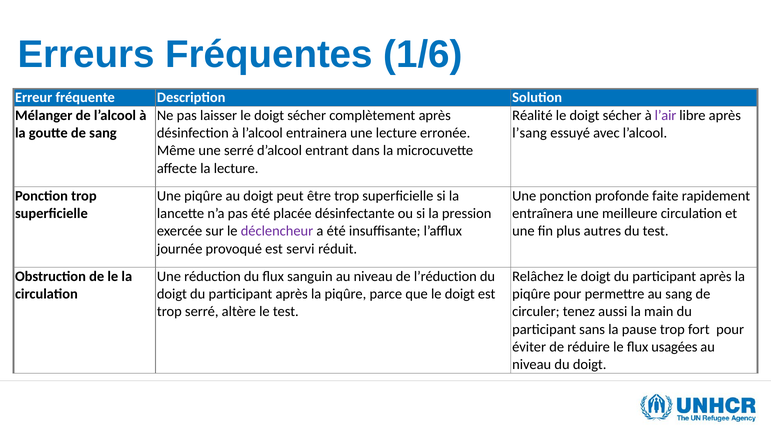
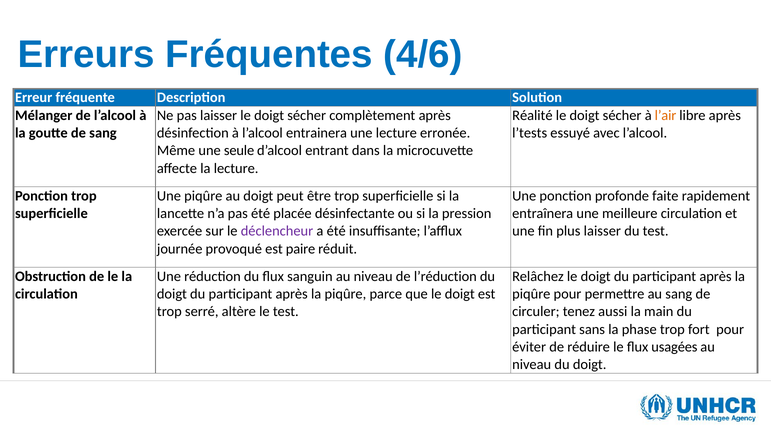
1/6: 1/6 -> 4/6
l’air colour: purple -> orange
l’sang: l’sang -> l’tests
une serré: serré -> seule
plus autres: autres -> laisser
servi: servi -> paire
pause: pause -> phase
